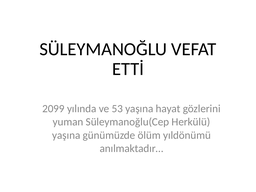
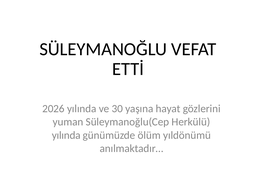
2099: 2099 -> 2026
53: 53 -> 30
yaşına at (66, 135): yaşına -> yılında
